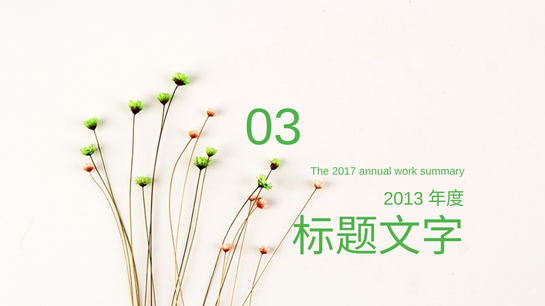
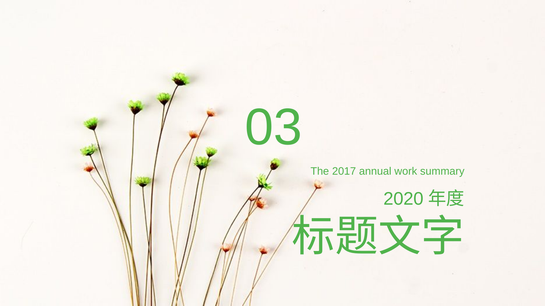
2013: 2013 -> 2020
